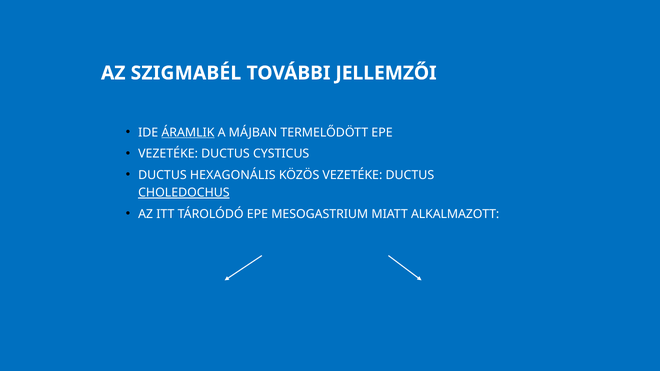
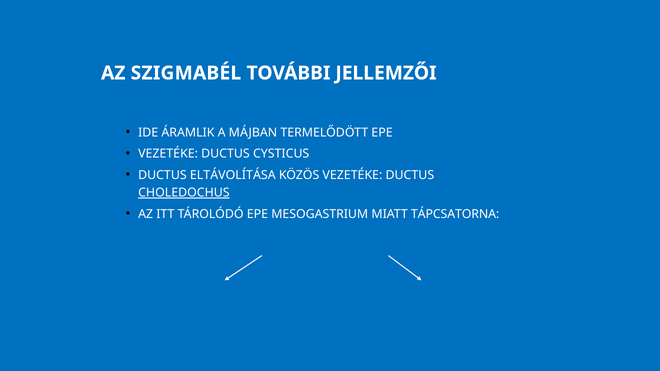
ÁRAMLIK underline: present -> none
HEXAGONÁLIS: HEXAGONÁLIS -> ELTÁVOLÍTÁSA
ALKALMAZOTT: ALKALMAZOTT -> TÁPCSATORNA
